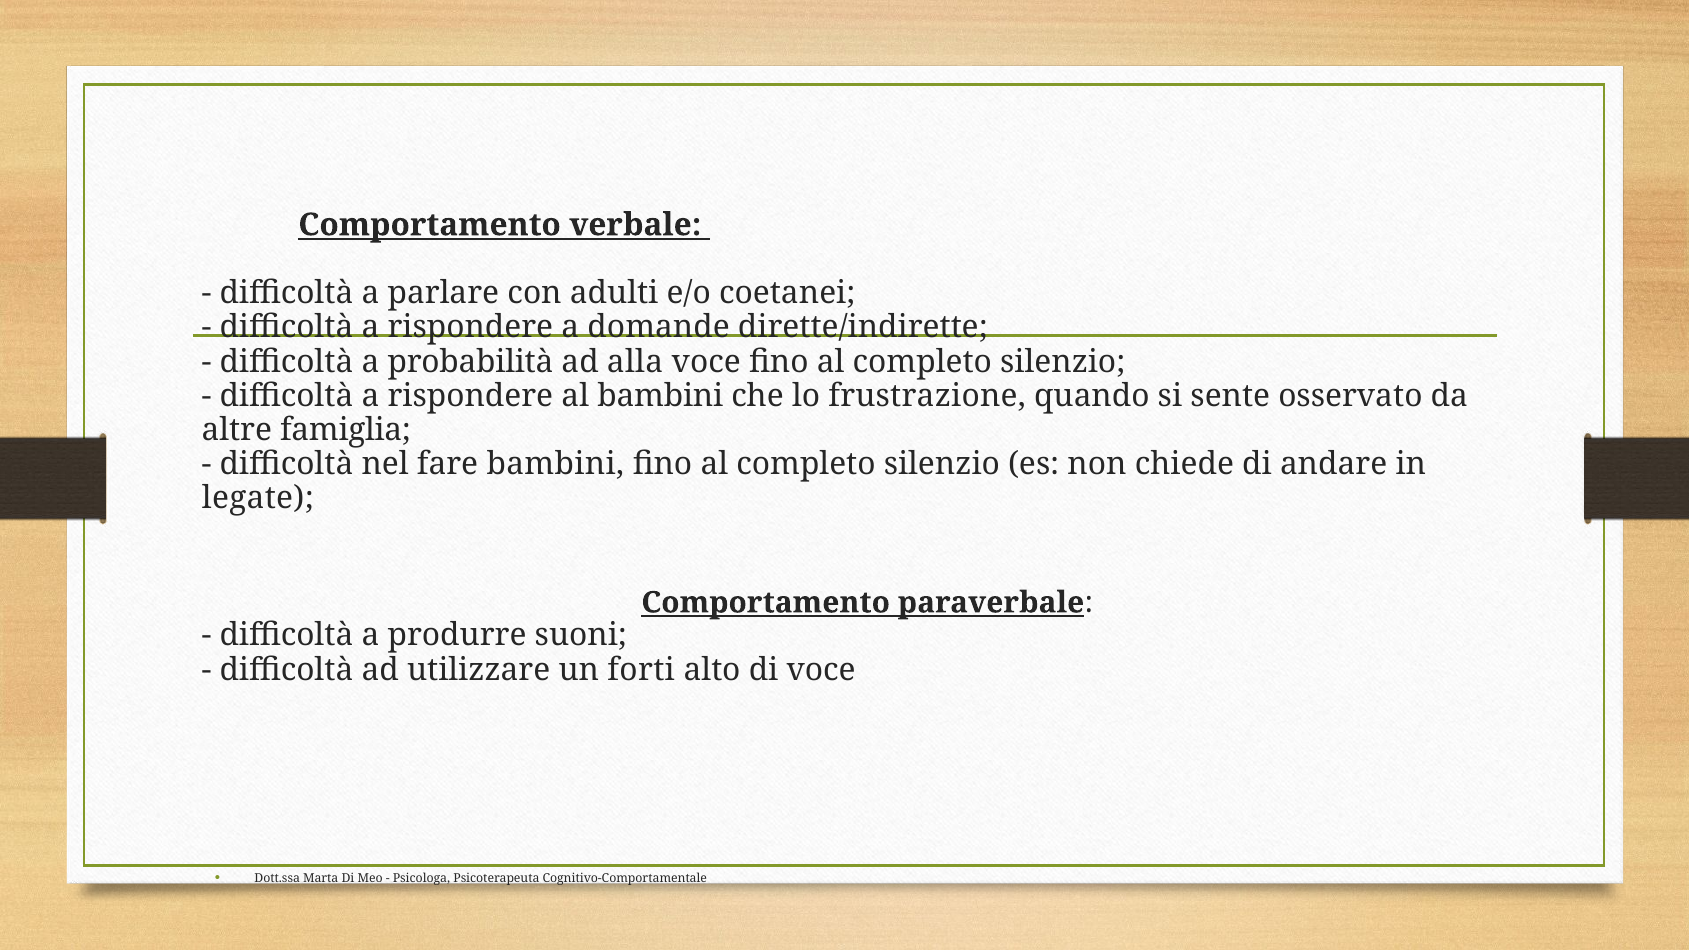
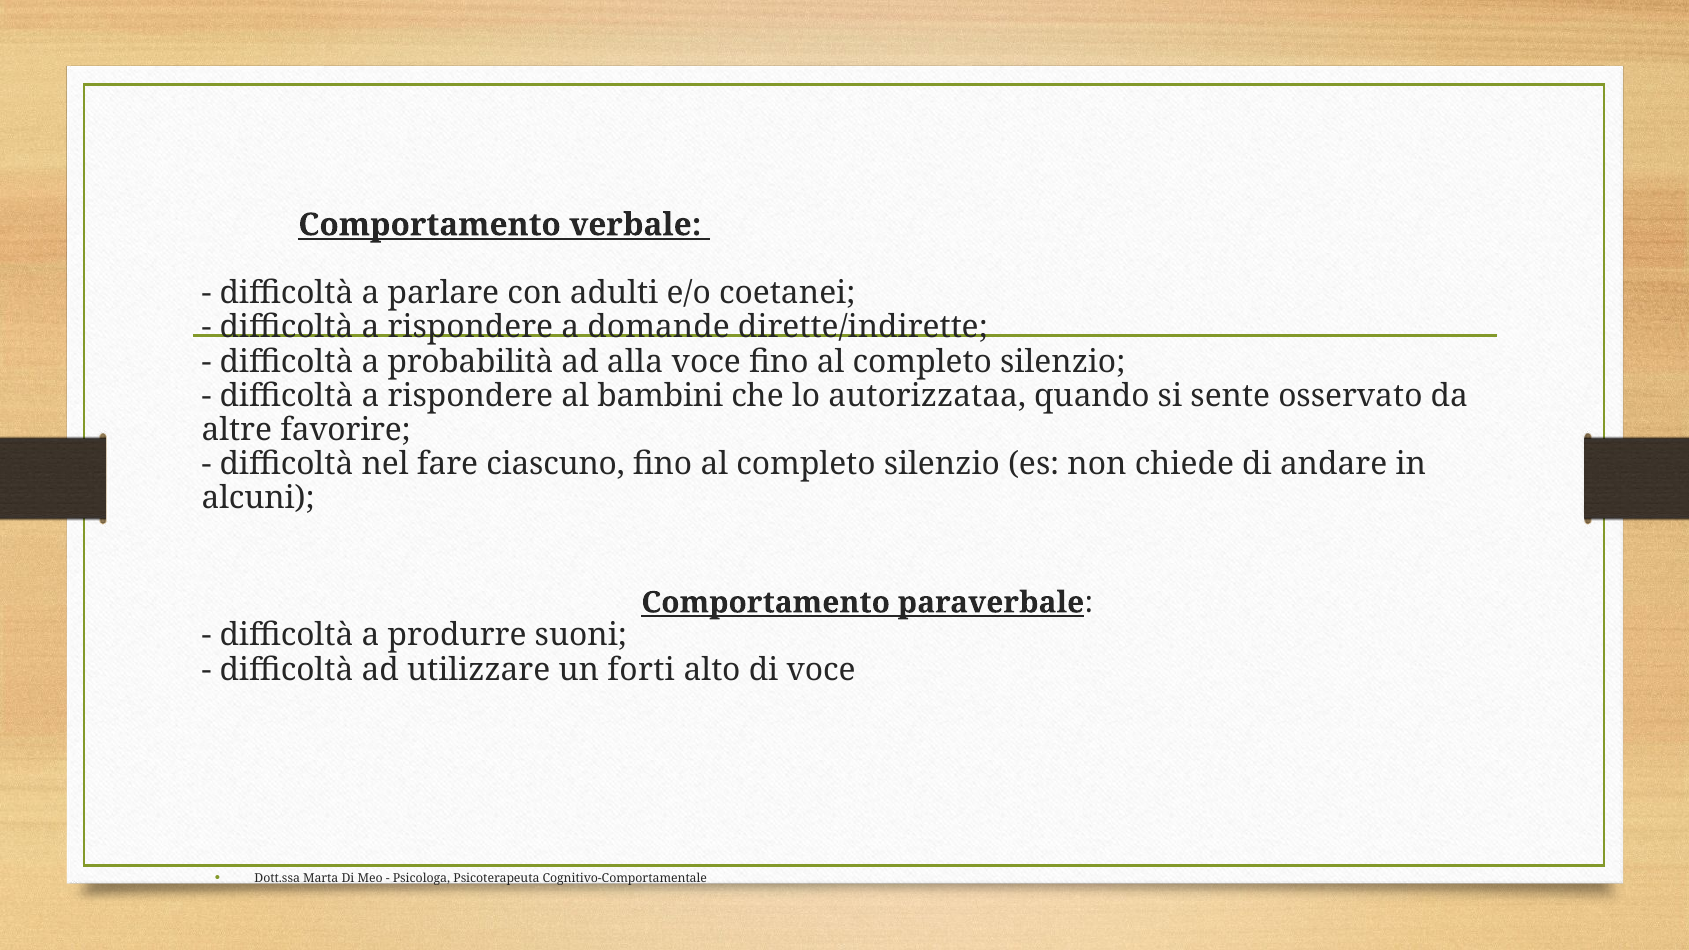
frustrazione: frustrazione -> autorizzataa
famiglia: famiglia -> favorire
fare bambini: bambini -> ciascuno
legate: legate -> alcuni
